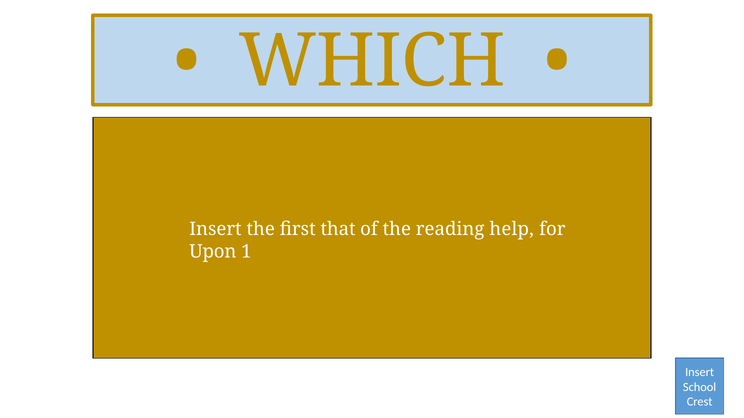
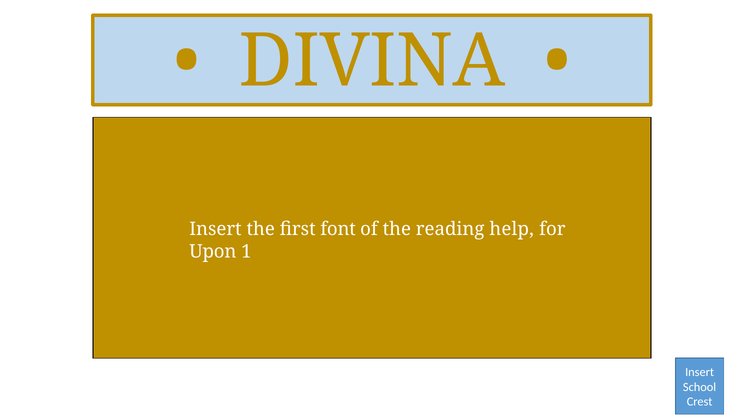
WHICH: WHICH -> DIVINA
that: that -> font
